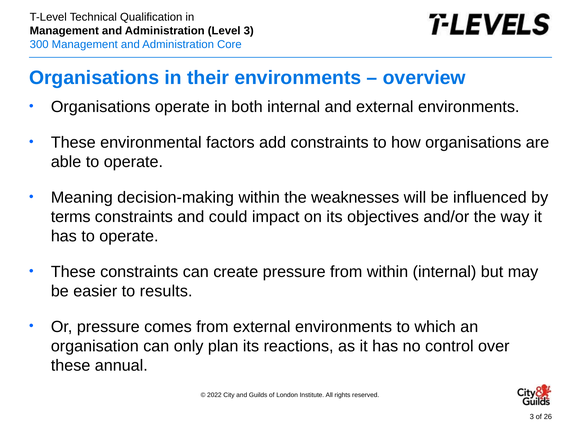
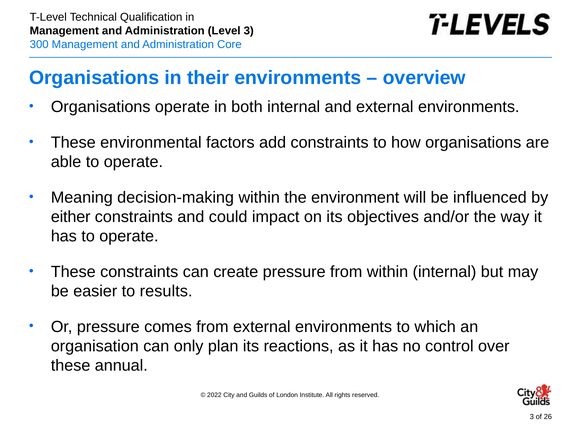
weaknesses: weaknesses -> environment
terms: terms -> either
